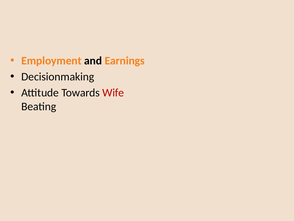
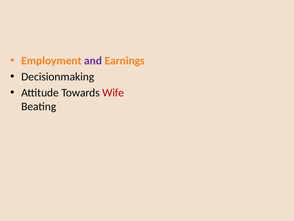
and colour: black -> purple
